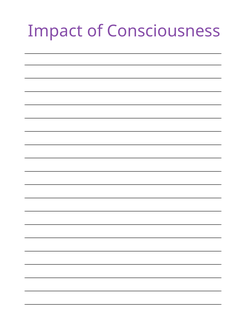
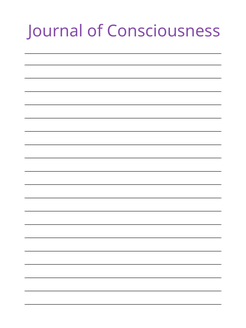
Impact: Impact -> Journal
